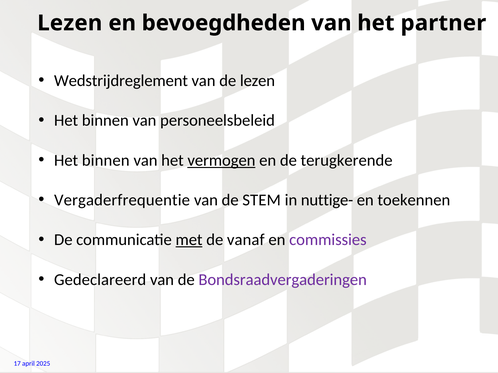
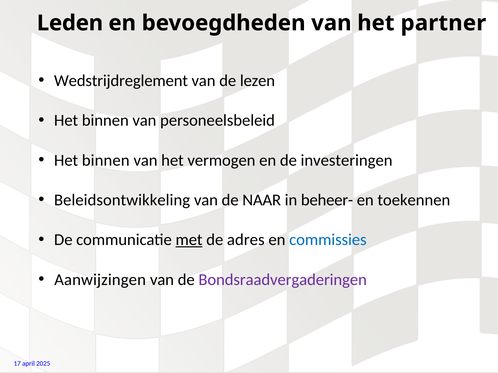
Lezen at (70, 23): Lezen -> Leden
vermogen underline: present -> none
terugkerende: terugkerende -> investeringen
Vergaderfrequentie: Vergaderfrequentie -> Beleidsontwikkeling
STEM: STEM -> NAAR
nuttige-: nuttige- -> beheer-
vanaf: vanaf -> adres
commissies colour: purple -> blue
Gedeclareerd: Gedeclareerd -> Aanwijzingen
